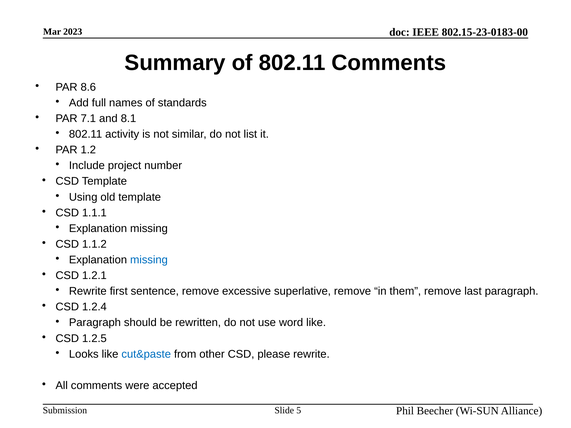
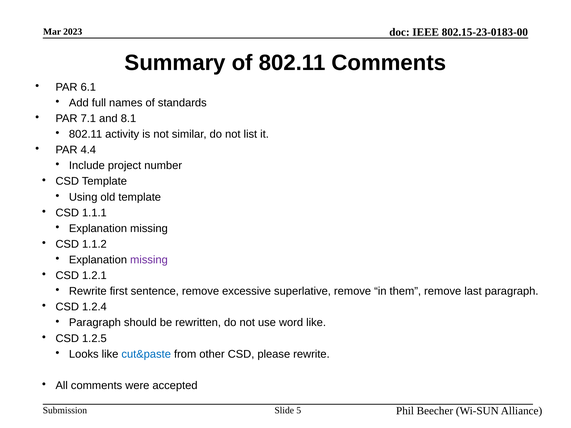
8.6: 8.6 -> 6.1
1.2: 1.2 -> 4.4
missing at (149, 260) colour: blue -> purple
